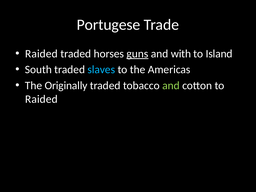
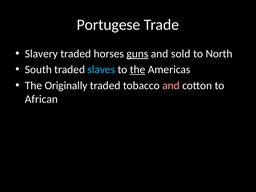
Raided at (41, 54): Raided -> Slavery
with: with -> sold
Island: Island -> North
the at (138, 70) underline: none -> present
and at (171, 86) colour: light green -> pink
Raided at (41, 99): Raided -> African
